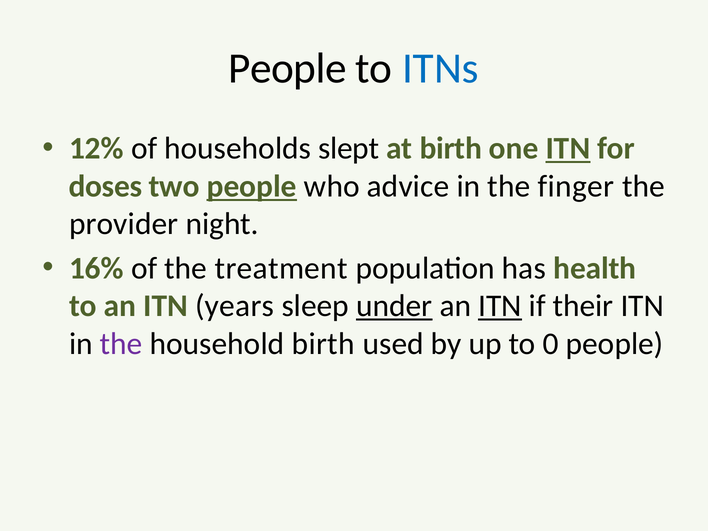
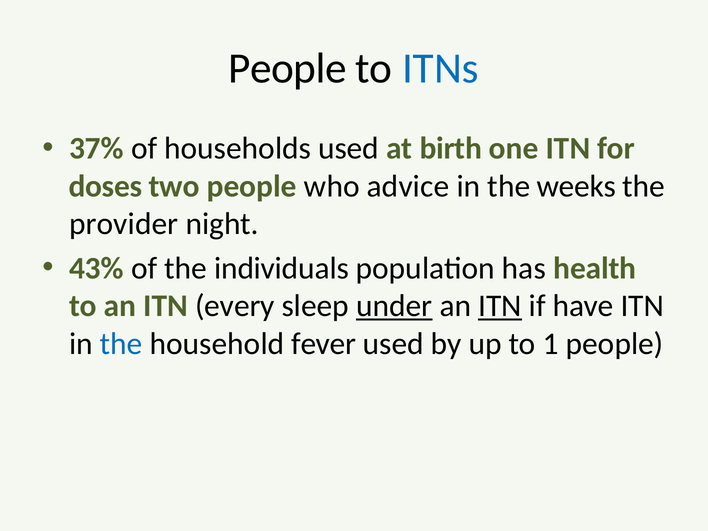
12%: 12% -> 37%
households slept: slept -> used
ITN at (568, 149) underline: present -> none
people at (252, 186) underline: present -> none
finger: finger -> weeks
16%: 16% -> 43%
treatment: treatment -> individuals
years: years -> every
their: their -> have
the at (121, 344) colour: purple -> blue
household birth: birth -> fever
0: 0 -> 1
